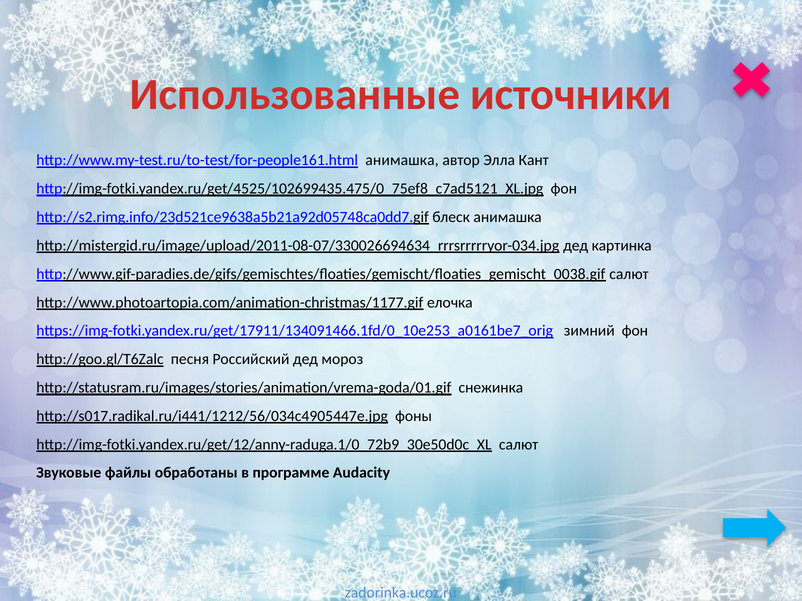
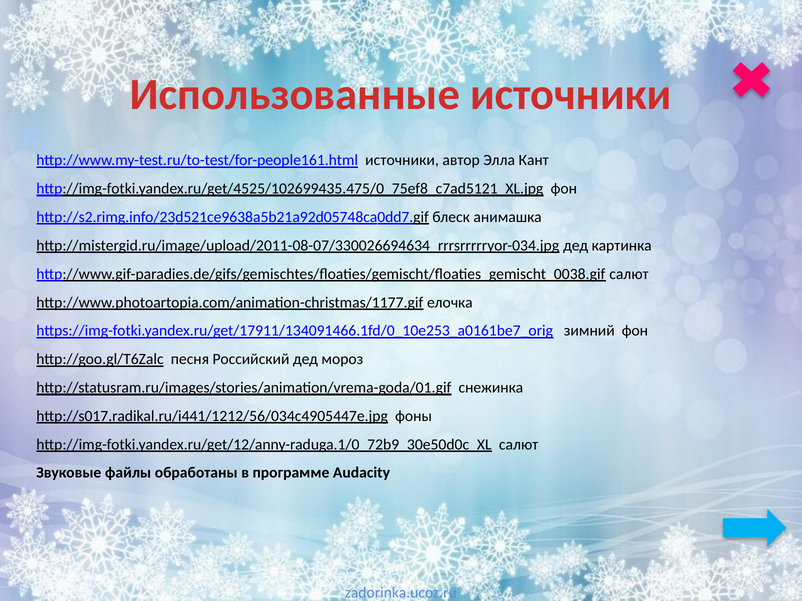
http://www.my-test.ru/to-test/for-people161.html анимашка: анимашка -> источники
